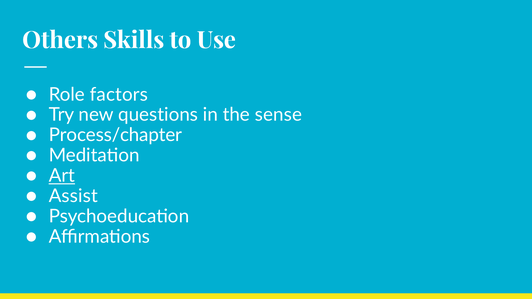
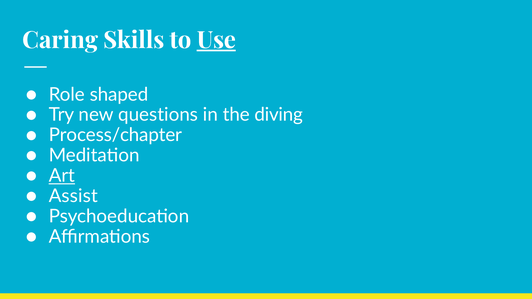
Others: Others -> Caring
Use underline: none -> present
factors: factors -> shaped
sense: sense -> diving
